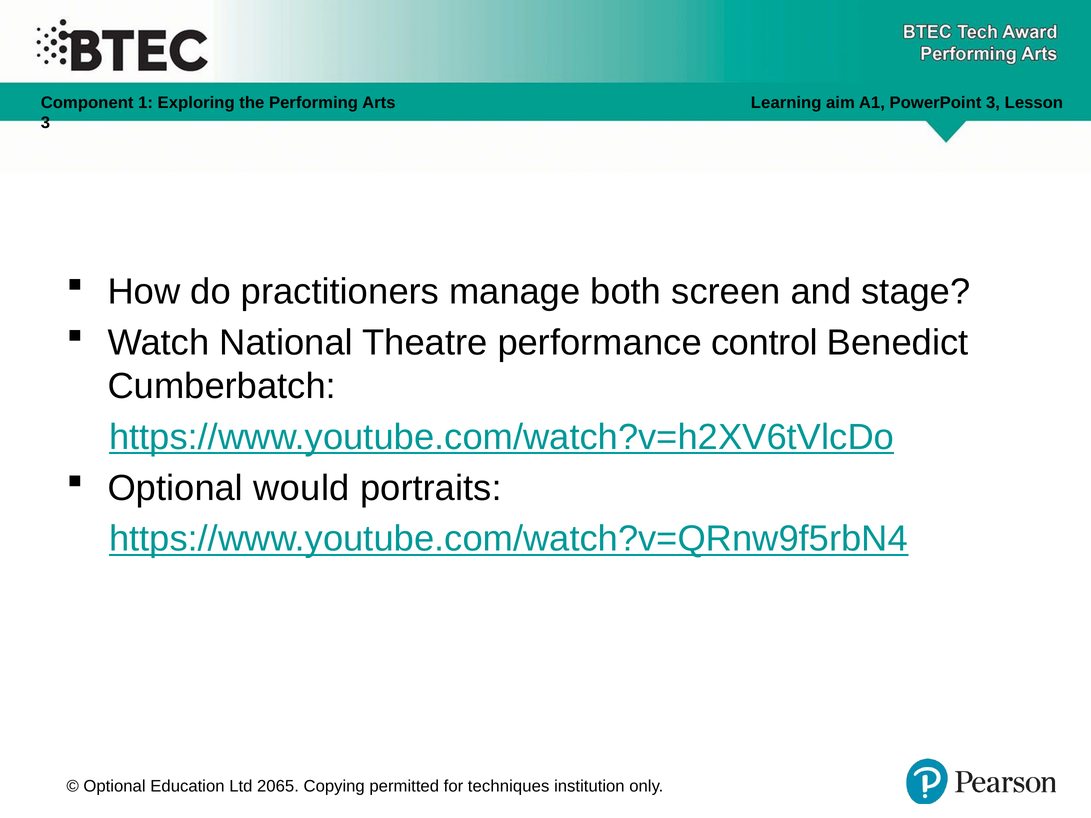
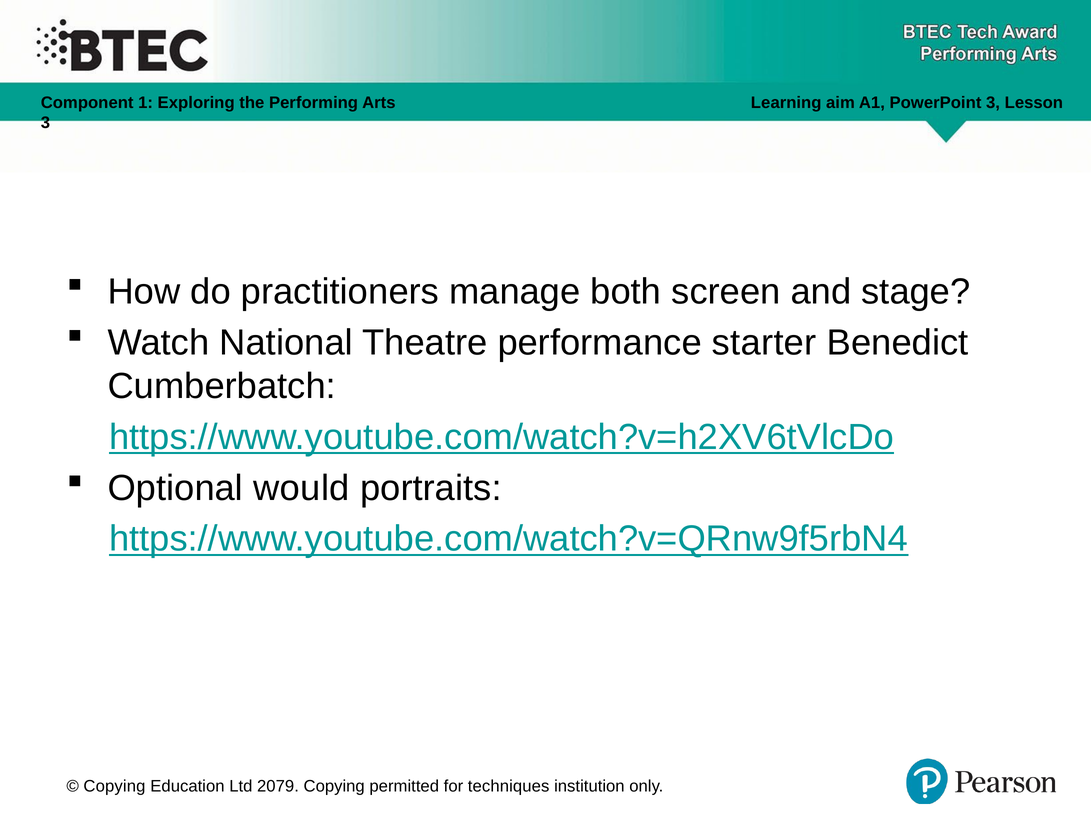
control: control -> starter
Optional at (115, 786): Optional -> Copying
2065: 2065 -> 2079
